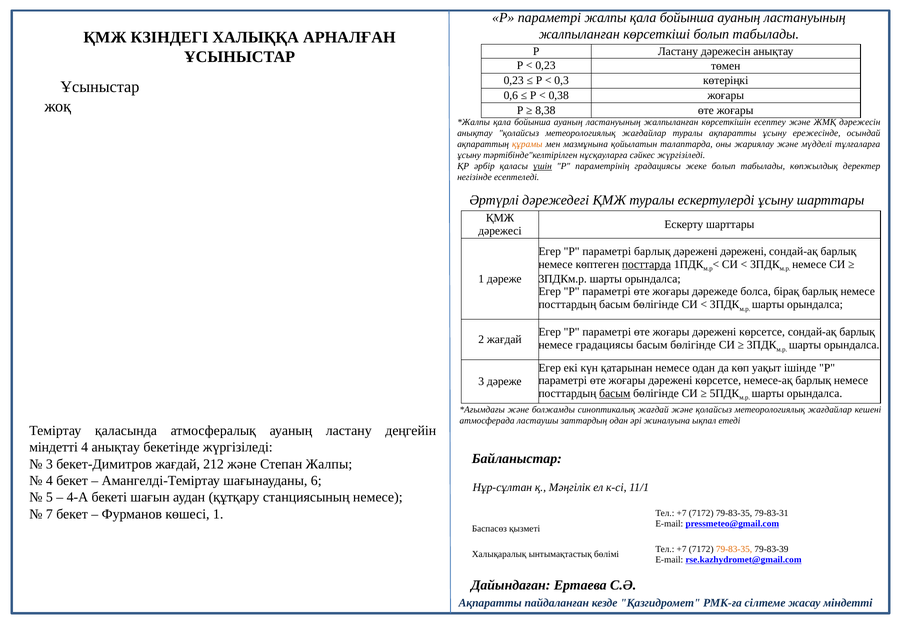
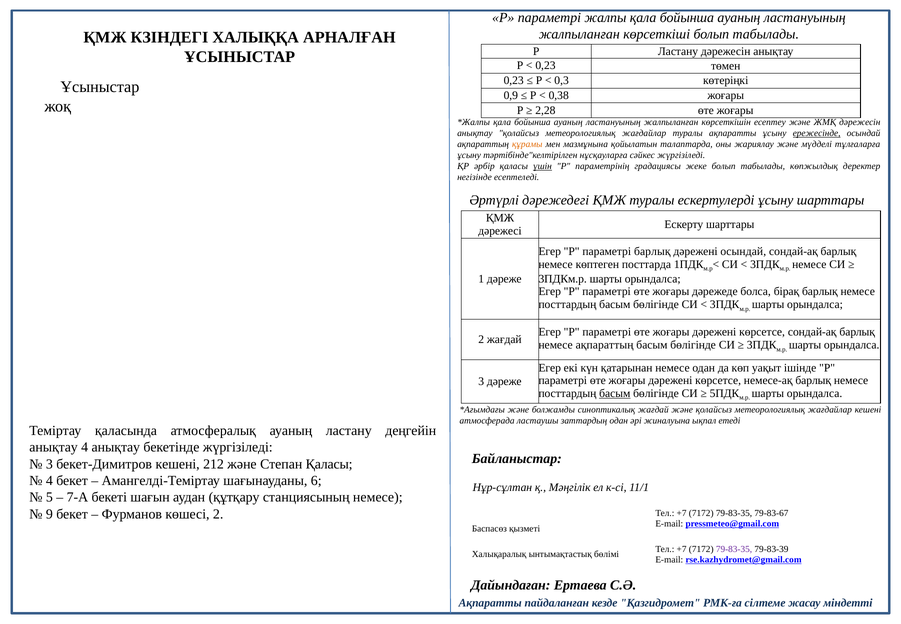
0,6: 0,6 -> 0,9
8,38: 8,38 -> 2,28
ережесінде underline: none -> present
дәрежені дәрежені: дәрежені -> осындай
посттарда underline: present -> none
немесе градациясы: градациясы -> ақпараттың
міндетті at (54, 447): міндетті -> анықтау
бекет-Димитров жағдай: жағдай -> кешені
Степан Жалпы: Жалпы -> Қаласы
4-А: 4-А -> 7-А
7: 7 -> 9
көшесі 1: 1 -> 2
79-83-31: 79-83-31 -> 79-83-67
79-83-35 at (734, 549) colour: orange -> purple
